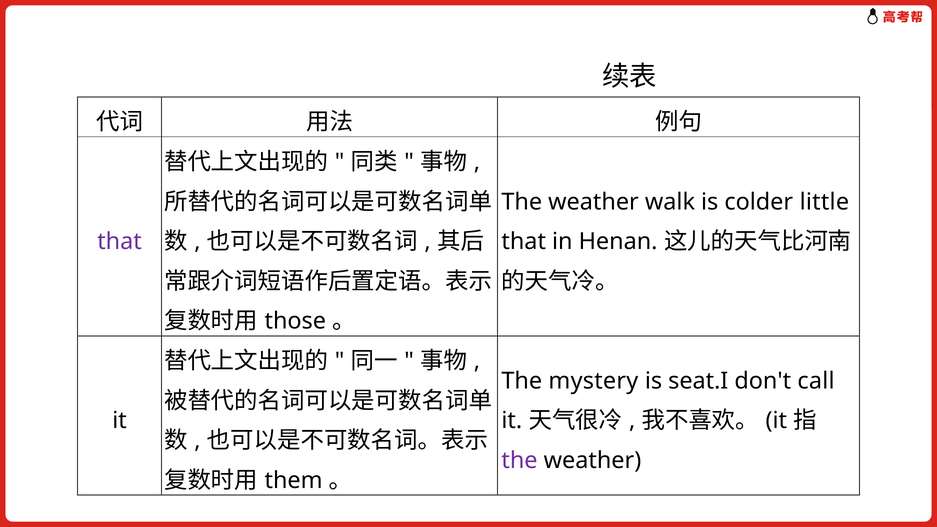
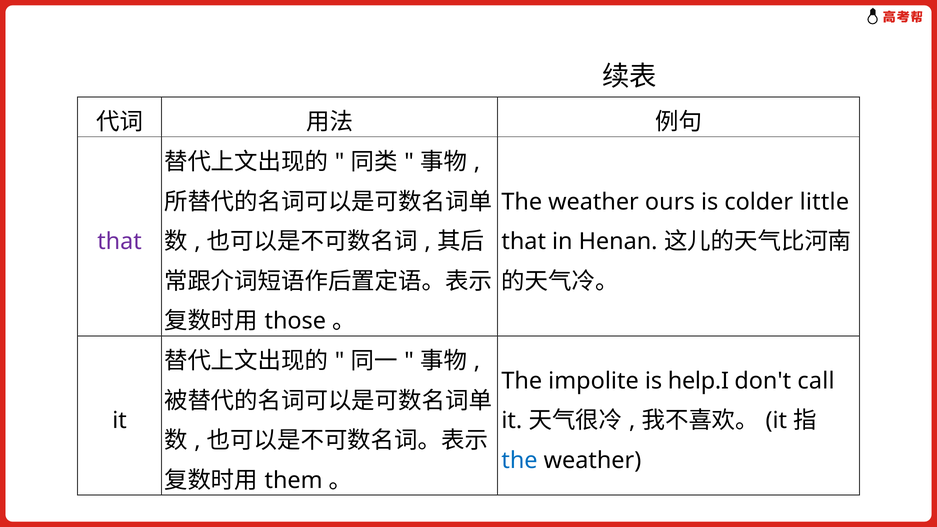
walk: walk -> ours
mystery: mystery -> impolite
seat.I: seat.I -> help.I
the at (520, 461) colour: purple -> blue
